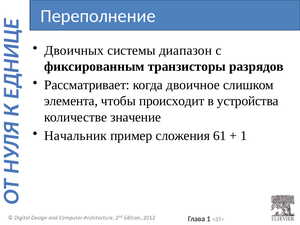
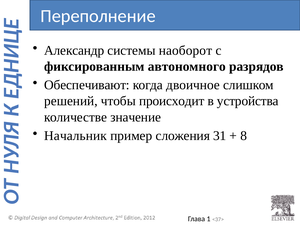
Двоичных: Двоичных -> Александр
диапазон: диапазон -> наоборот
транзисторы: транзисторы -> автономного
Рассматривает: Рассматривает -> Обеспечивают
элемента: элемента -> решений
61: 61 -> 31
1 at (244, 136): 1 -> 8
